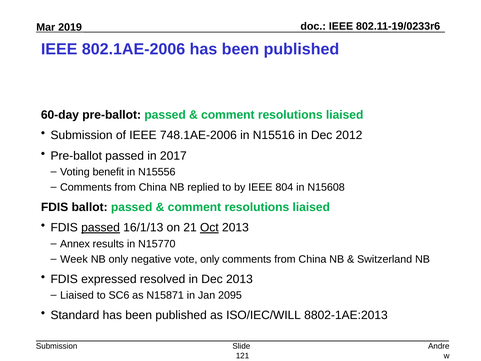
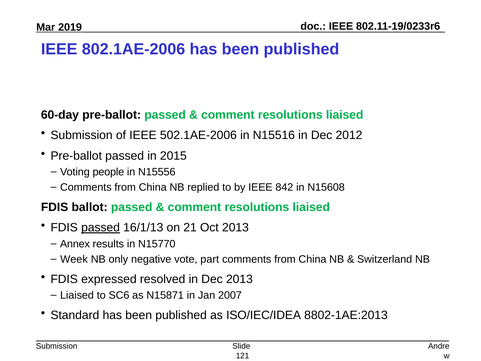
748.1AE-2006: 748.1AE-2006 -> 502.1AE-2006
2017: 2017 -> 2015
benefit: benefit -> people
804: 804 -> 842
Oct underline: present -> none
vote only: only -> part
2095: 2095 -> 2007
ISO/IEC/WILL: ISO/IEC/WILL -> ISO/IEC/IDEA
